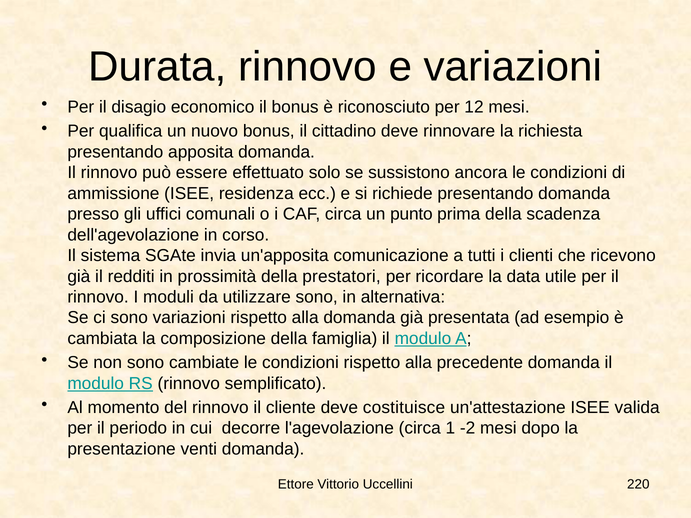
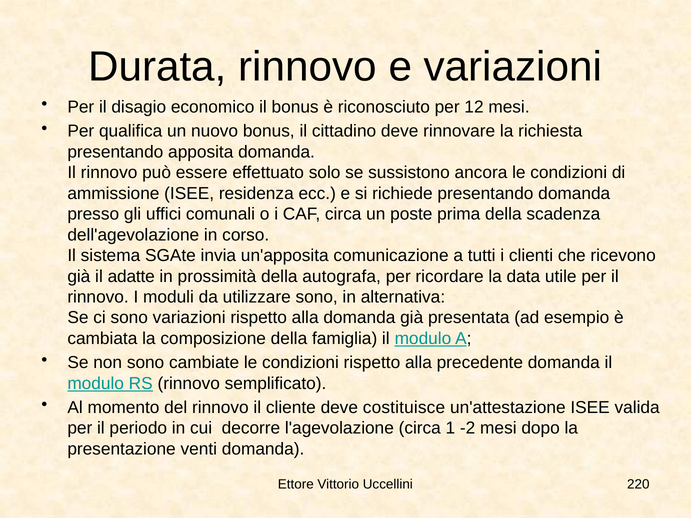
punto: punto -> poste
redditi: redditi -> adatte
prestatori: prestatori -> autografa
